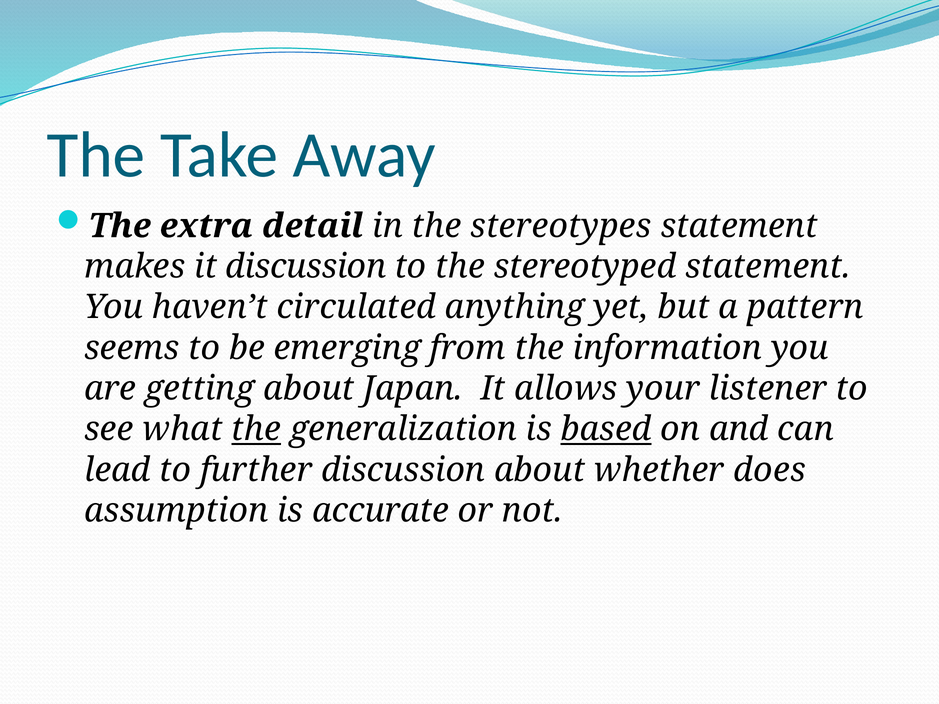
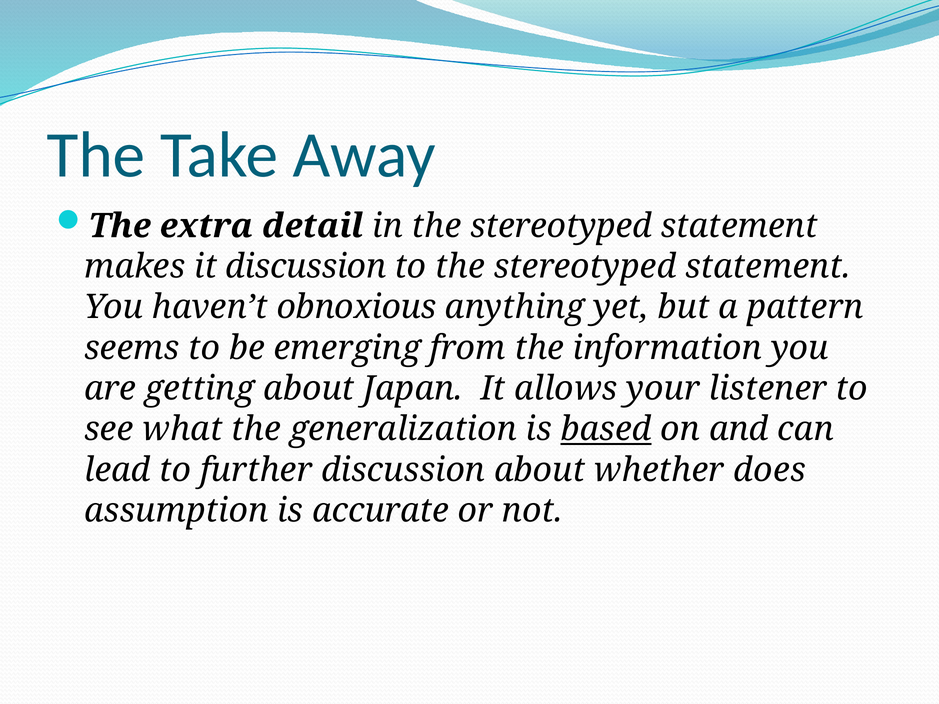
in the stereotypes: stereotypes -> stereotyped
circulated: circulated -> obnoxious
the at (256, 429) underline: present -> none
